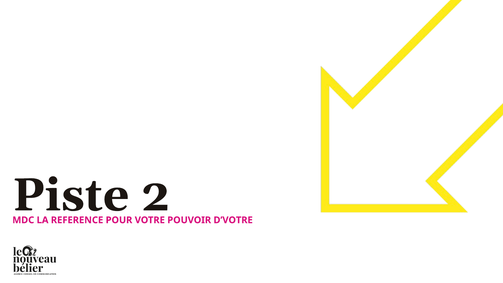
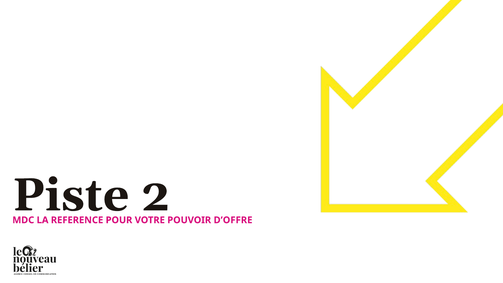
D’VOTRE: D’VOTRE -> D’OFFRE
